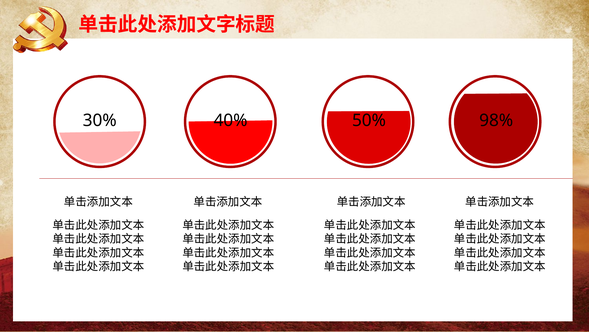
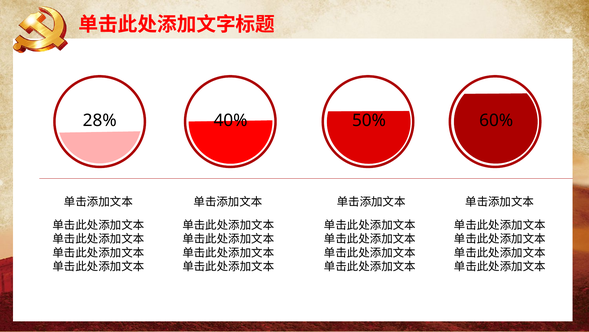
30%: 30% -> 28%
98%: 98% -> 60%
